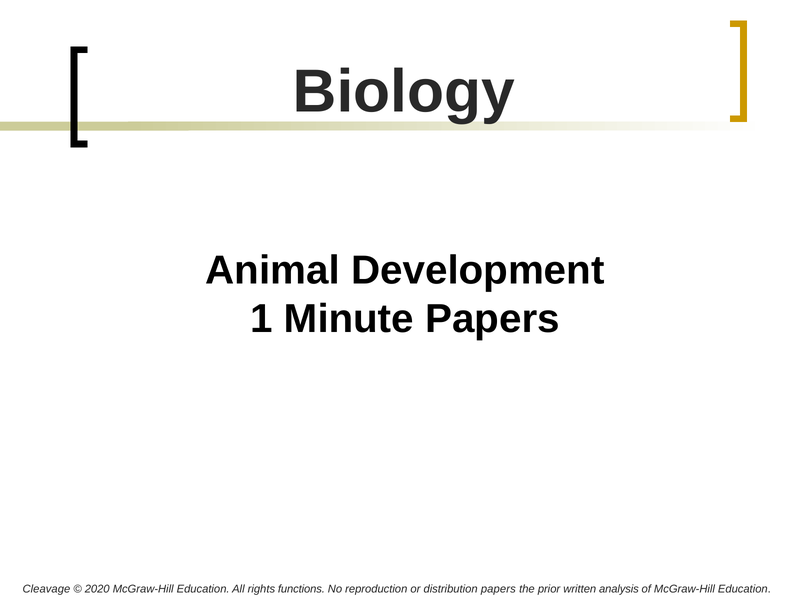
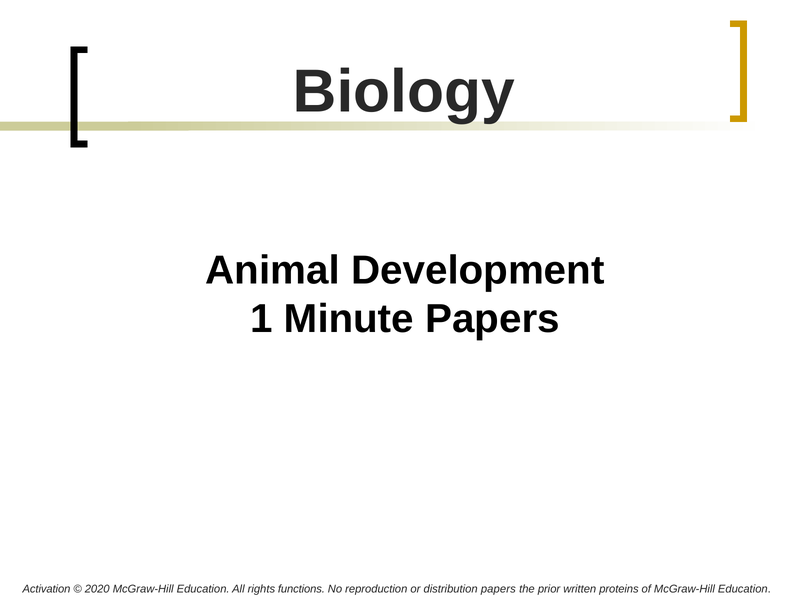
Cleavage: Cleavage -> Activation
analysis: analysis -> proteins
